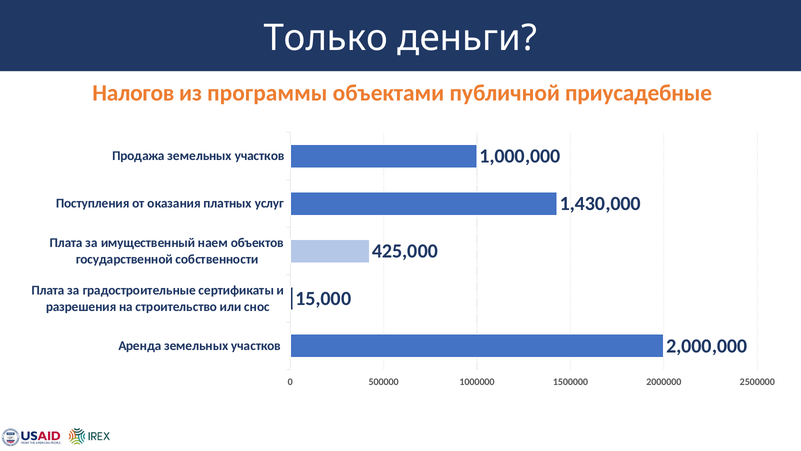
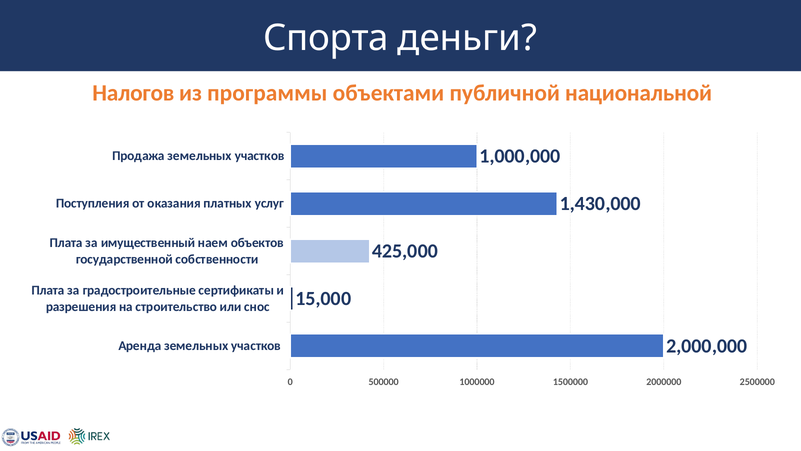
Только: Только -> Спорта
приусадебные: приусадебные -> национальной
